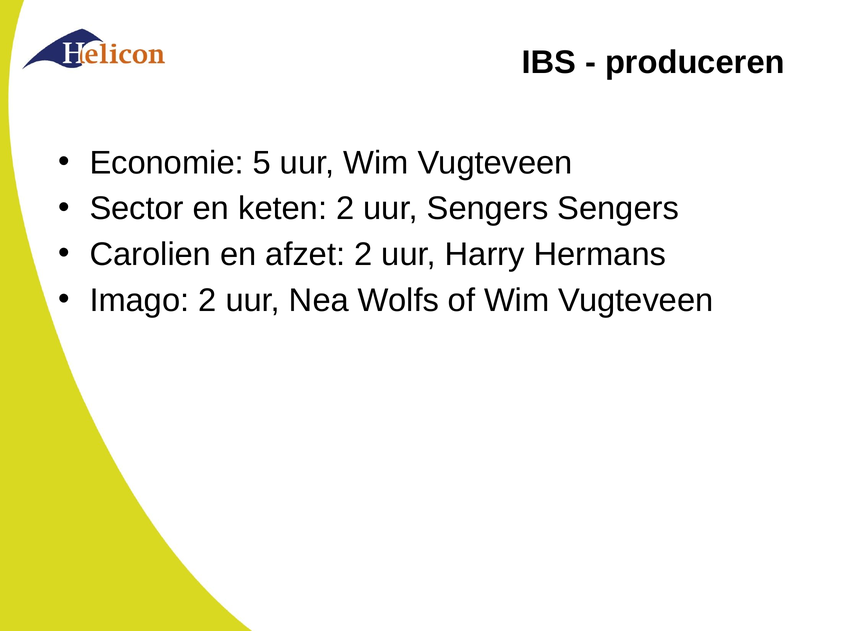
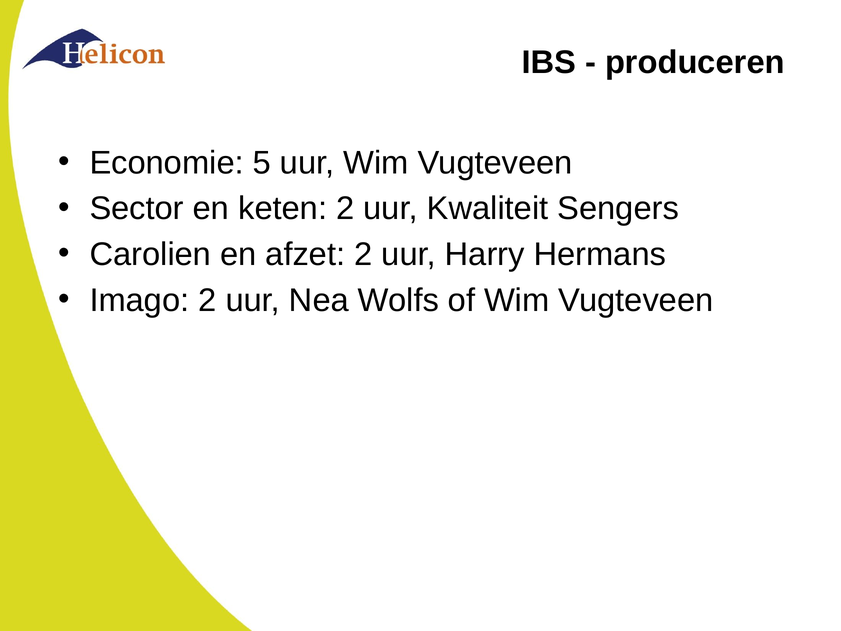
uur Sengers: Sengers -> Kwaliteit
